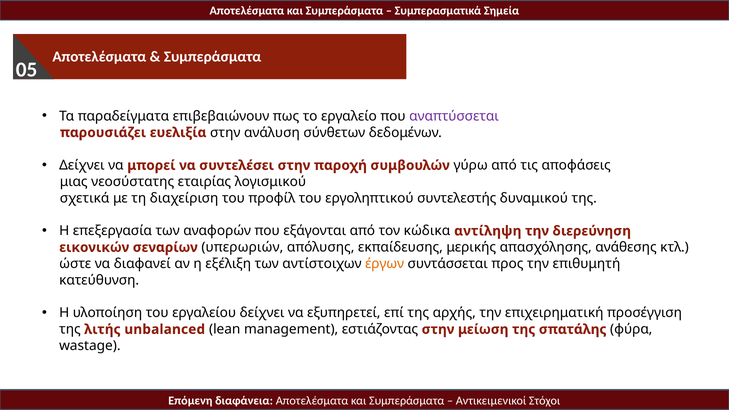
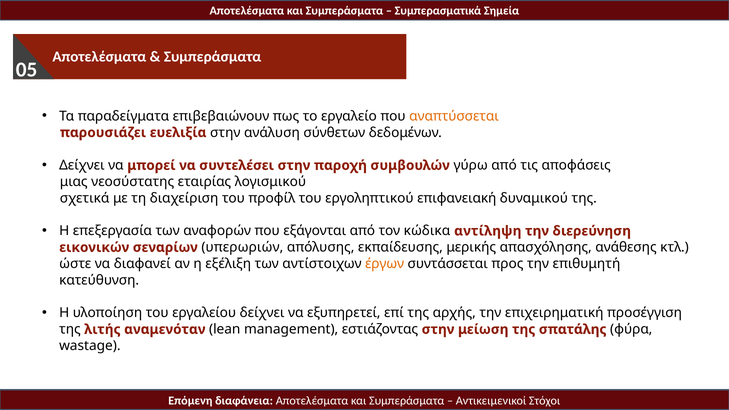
αναπτύσσεται colour: purple -> orange
συντελεστής: συντελεστής -> επιφανειακή
unbalanced: unbalanced -> αναμενόταν
